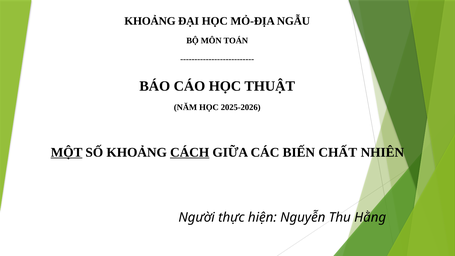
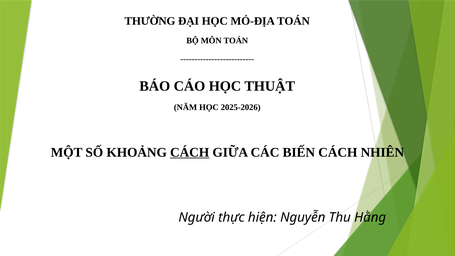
KHOẢNG at (150, 21): KHOẢNG -> THƯỜNG
MỎ-ĐỊA NGẪU: NGẪU -> TOÁN
MỘT underline: present -> none
BIẾN CHẤT: CHẤT -> CÁCH
